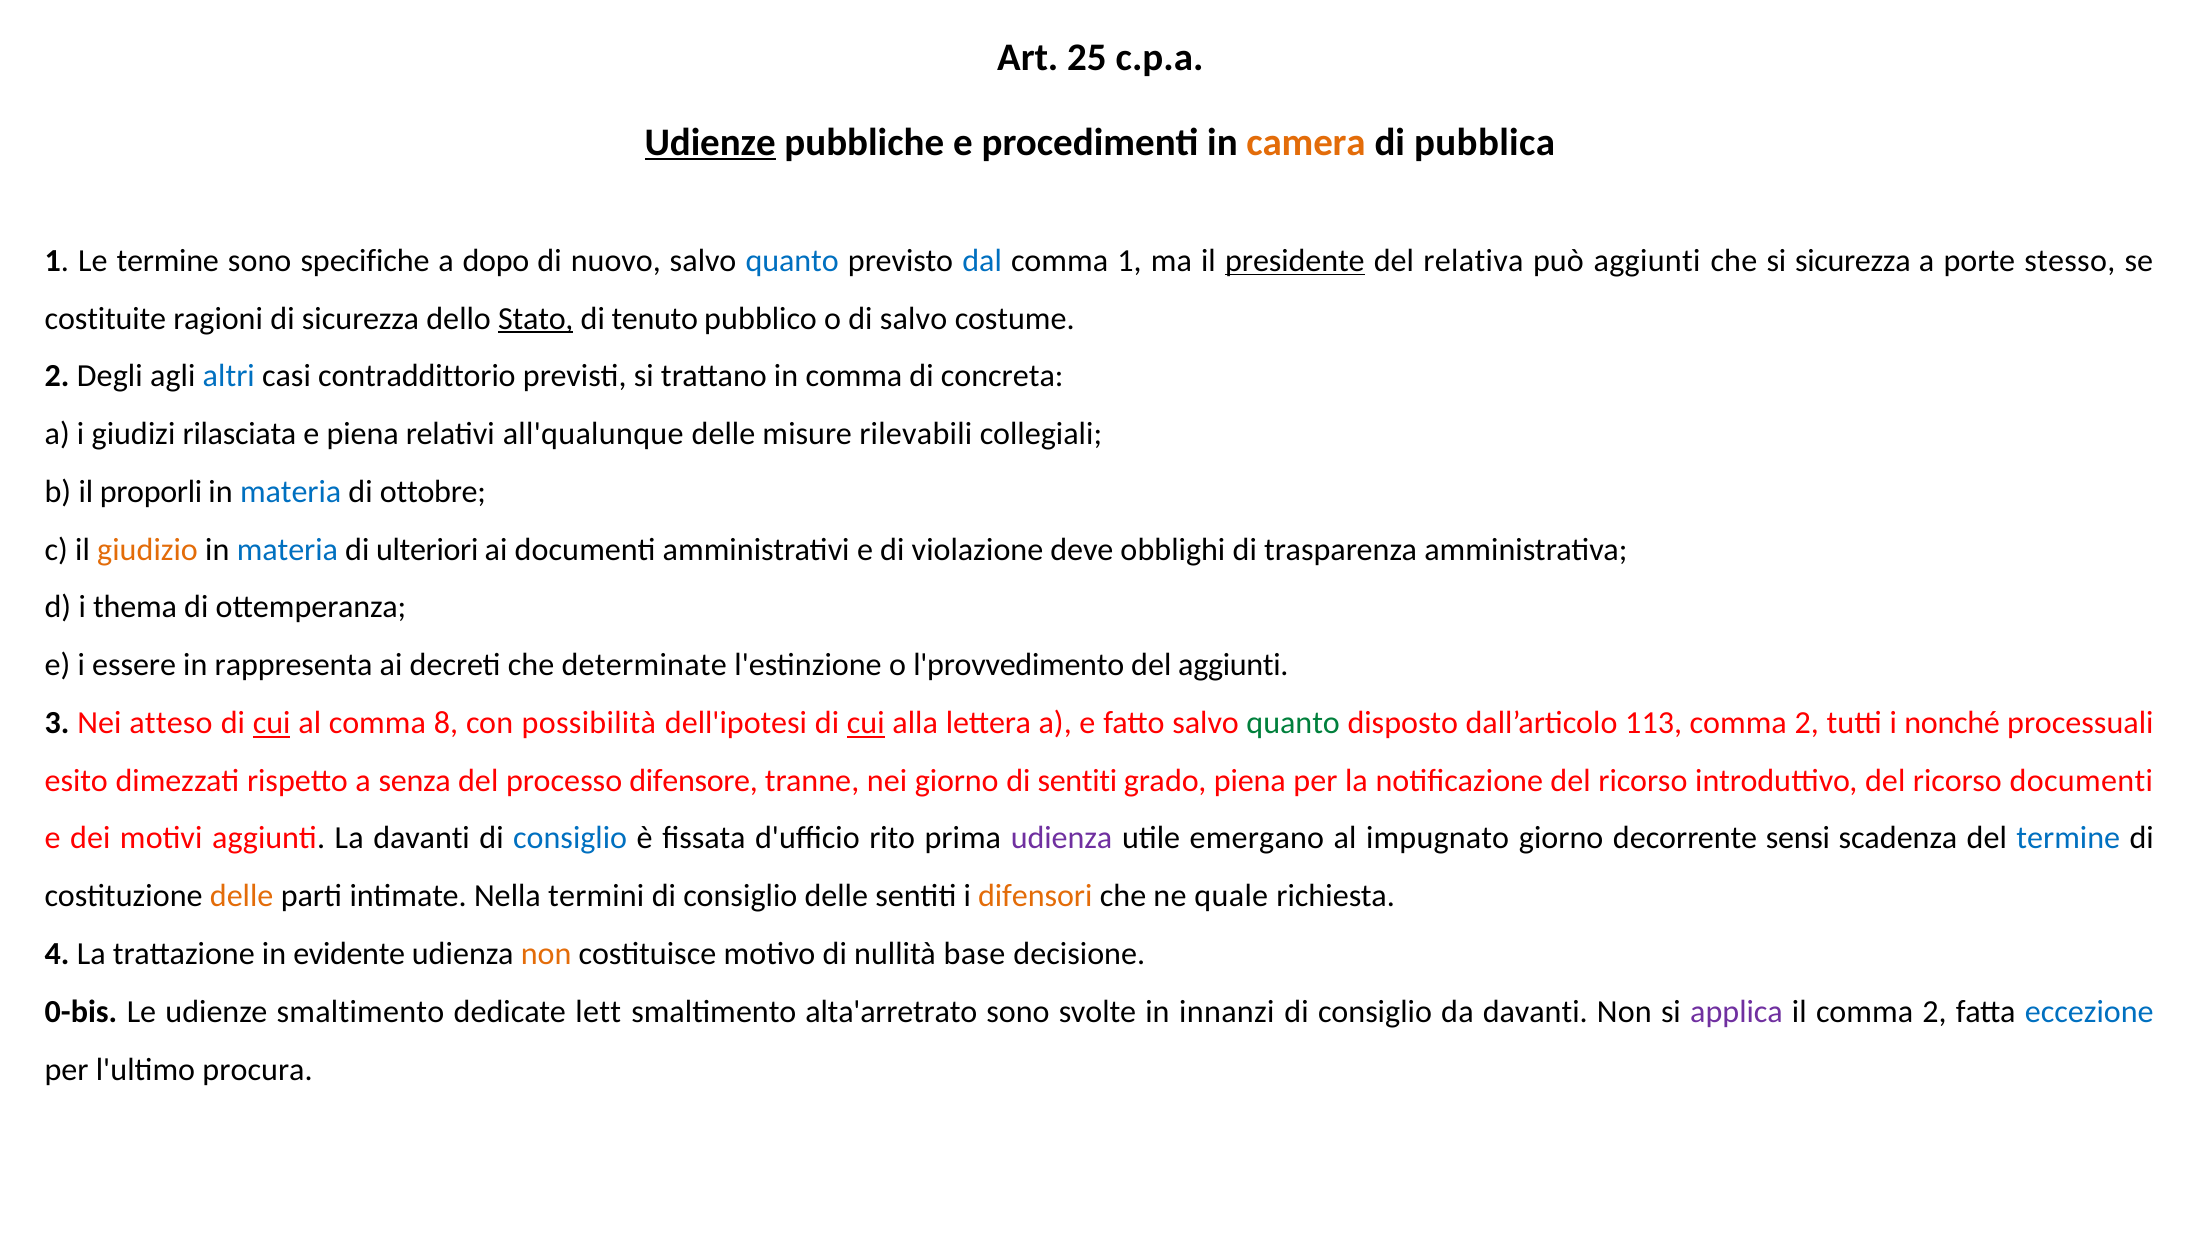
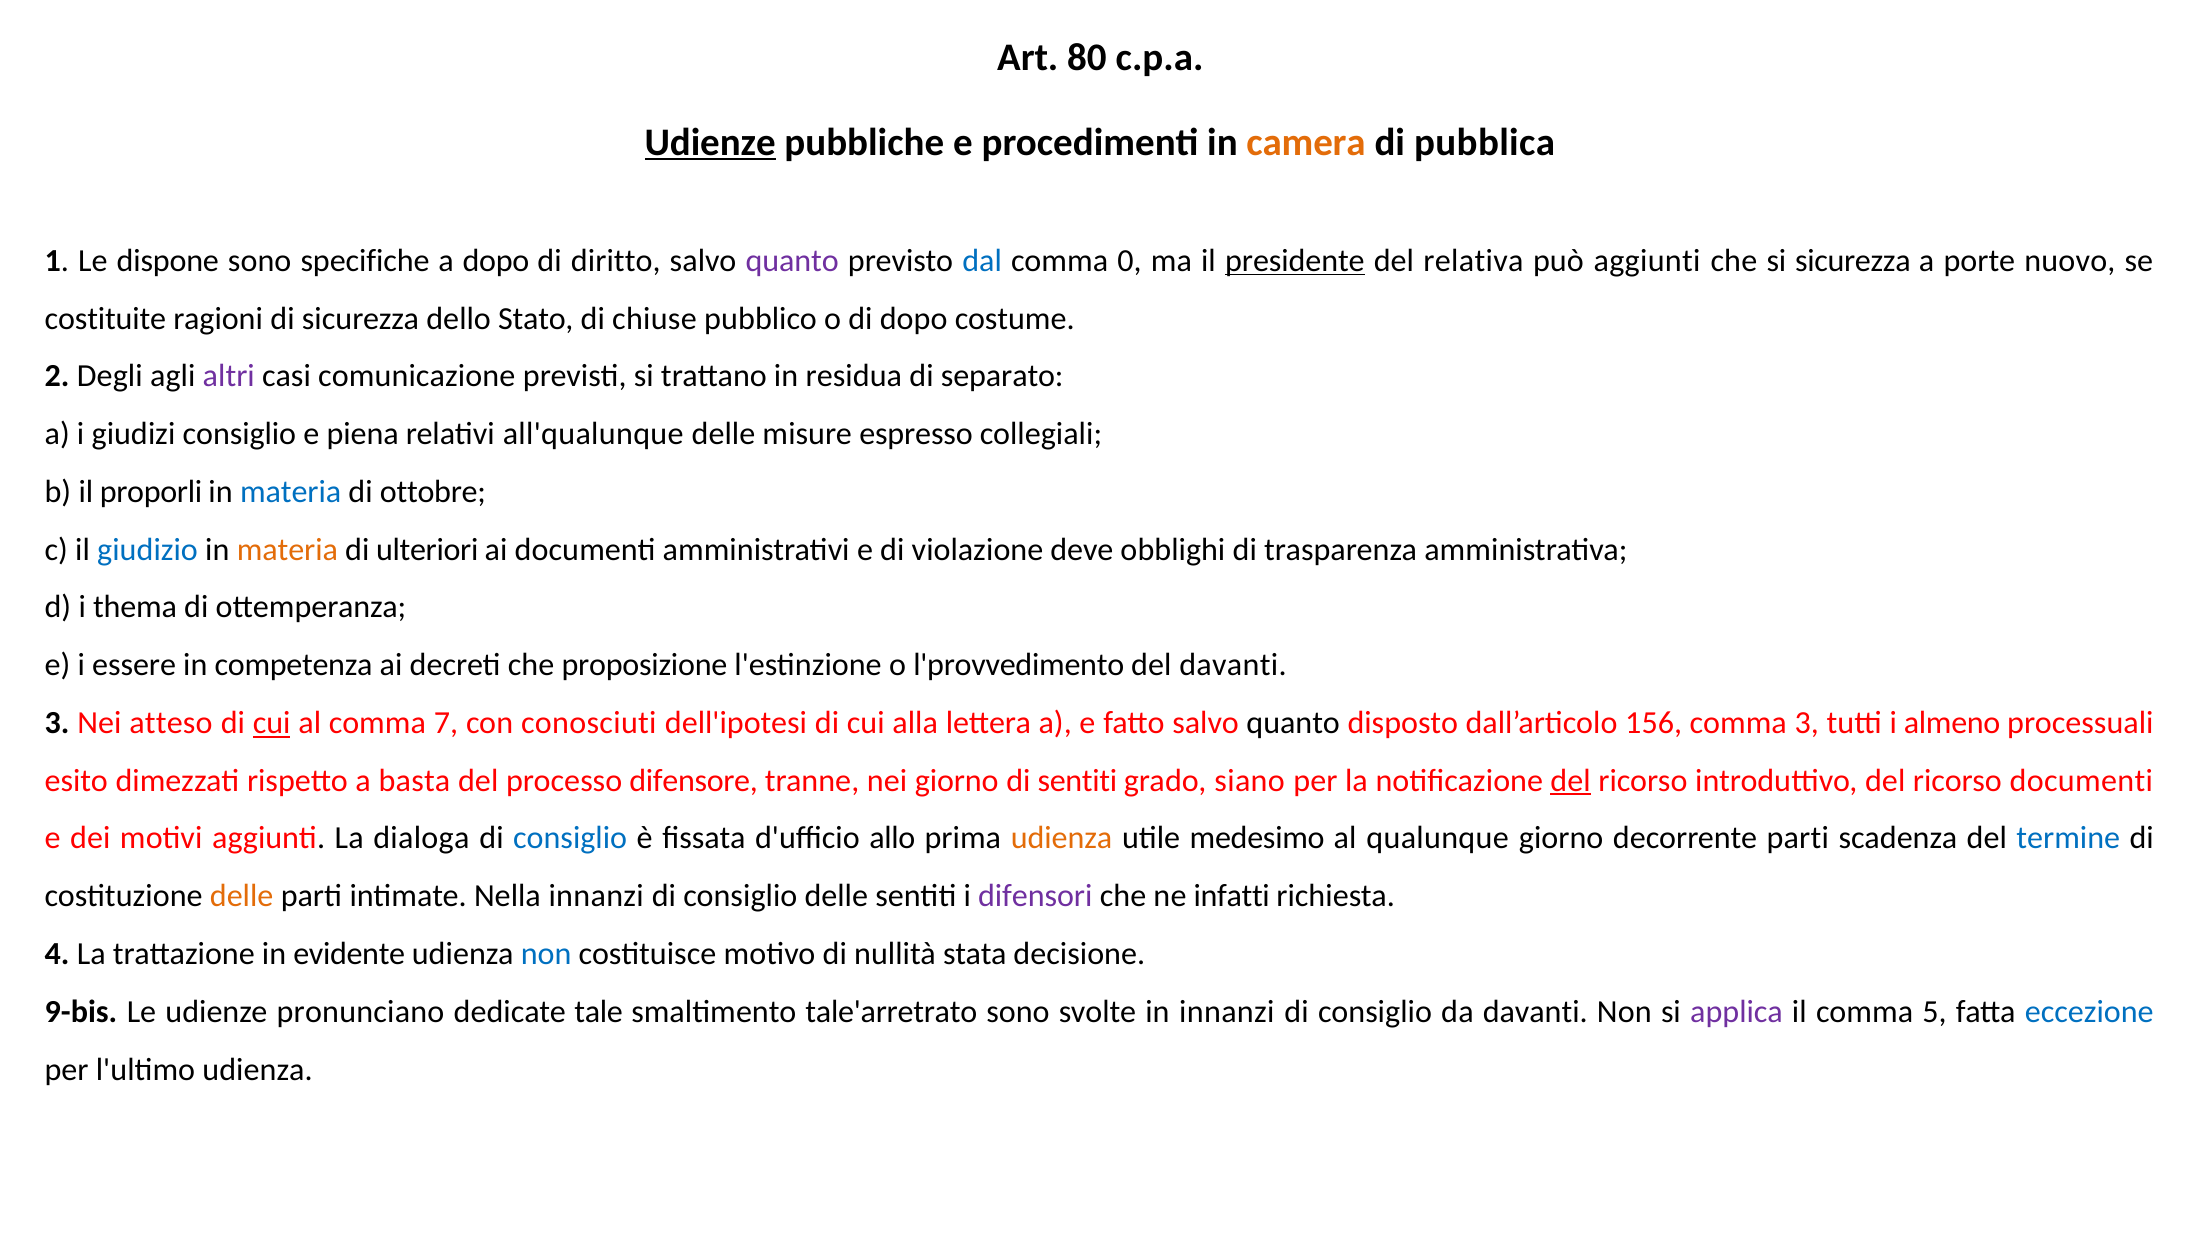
25: 25 -> 80
Le termine: termine -> dispone
nuovo: nuovo -> diritto
quanto at (792, 261) colour: blue -> purple
comma 1: 1 -> 0
stesso: stesso -> nuovo
Stato underline: present -> none
tenuto: tenuto -> chiuse
di salvo: salvo -> dopo
altri colour: blue -> purple
contraddittorio: contraddittorio -> comunicazione
in comma: comma -> residua
concreta: concreta -> separato
giudizi rilasciata: rilasciata -> consiglio
rilevabili: rilevabili -> espresso
giudizio colour: orange -> blue
materia at (287, 550) colour: blue -> orange
rappresenta: rappresenta -> competenza
determinate: determinate -> proposizione
del aggiunti: aggiunti -> davanti
8: 8 -> 7
possibilità: possibilità -> conosciuti
cui at (866, 723) underline: present -> none
quanto at (1293, 723) colour: green -> black
113: 113 -> 156
2 at (1807, 723): 2 -> 3
nonché: nonché -> almeno
senza: senza -> basta
grado piena: piena -> siano
del at (1571, 781) underline: none -> present
La davanti: davanti -> dialoga
rito: rito -> allo
udienza at (1062, 838) colour: purple -> orange
emergano: emergano -> medesimo
impugnato: impugnato -> qualunque
decorrente sensi: sensi -> parti
Nella termini: termini -> innanzi
difensori colour: orange -> purple
quale: quale -> infatti
non at (546, 954) colour: orange -> blue
base: base -> stata
0-bis: 0-bis -> 9-bis
udienze smaltimento: smaltimento -> pronunciano
lett: lett -> tale
alta'arretrato: alta'arretrato -> tale'arretrato
il comma 2: 2 -> 5
l'ultimo procura: procura -> udienza
